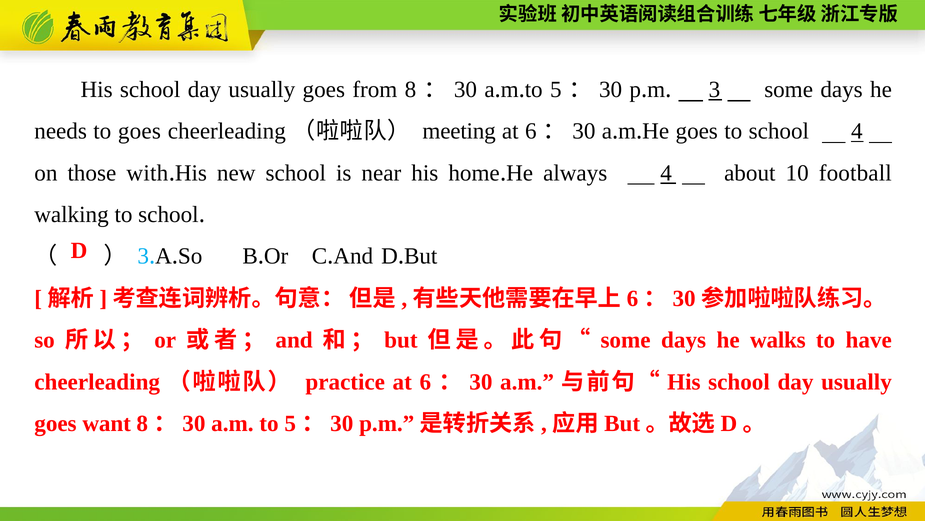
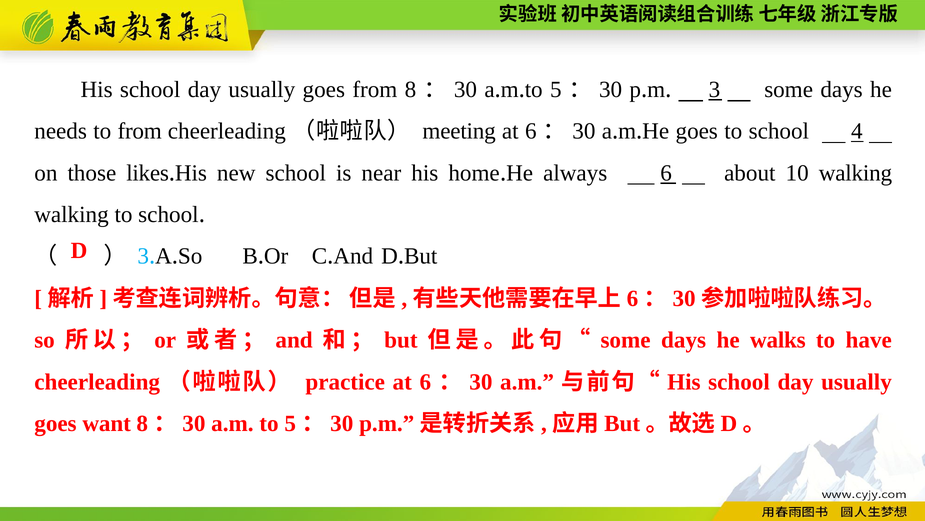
to goes: goes -> from
with: with -> likes
always 4: 4 -> 6
10 football: football -> walking
